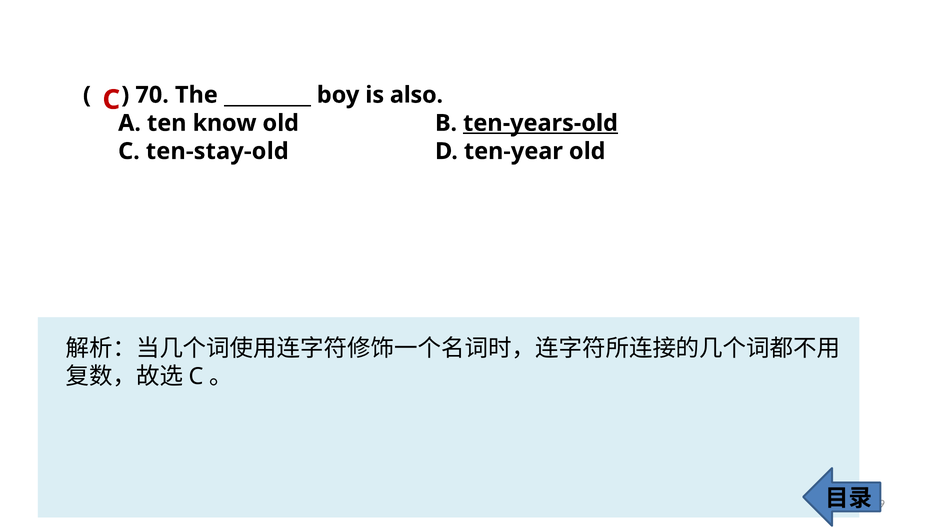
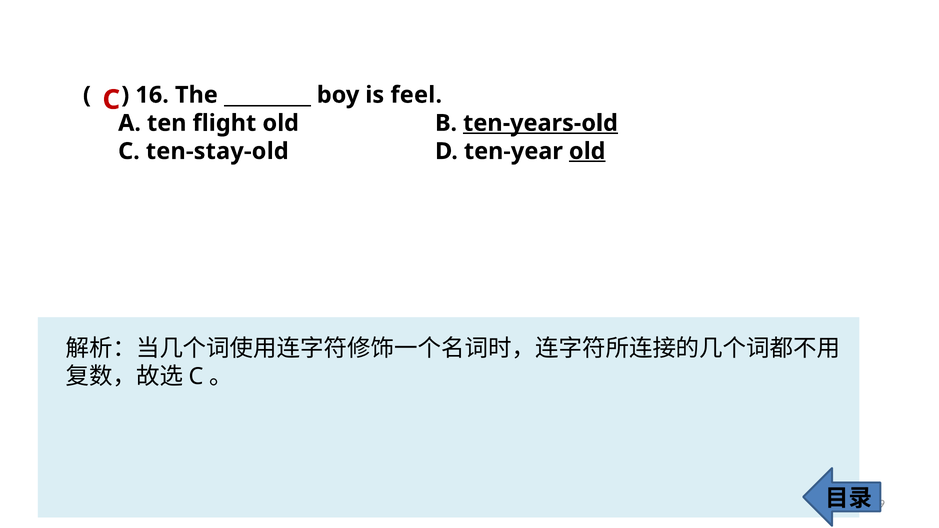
70: 70 -> 16
also: also -> feel
know: know -> flight
old at (587, 151) underline: none -> present
